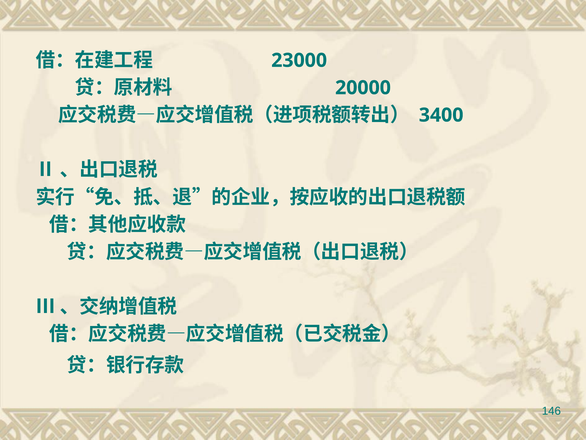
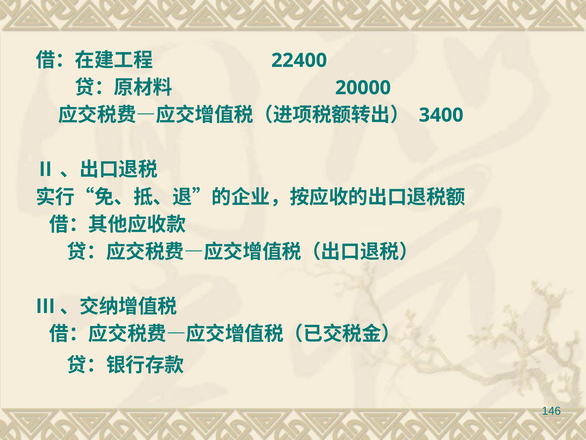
23000: 23000 -> 22400
